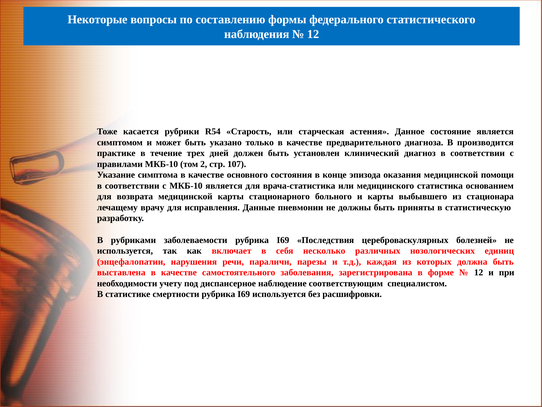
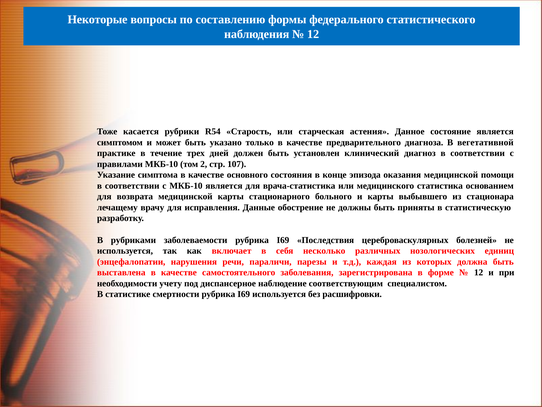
производится: производится -> вегетативной
пневмонии: пневмонии -> обострение
